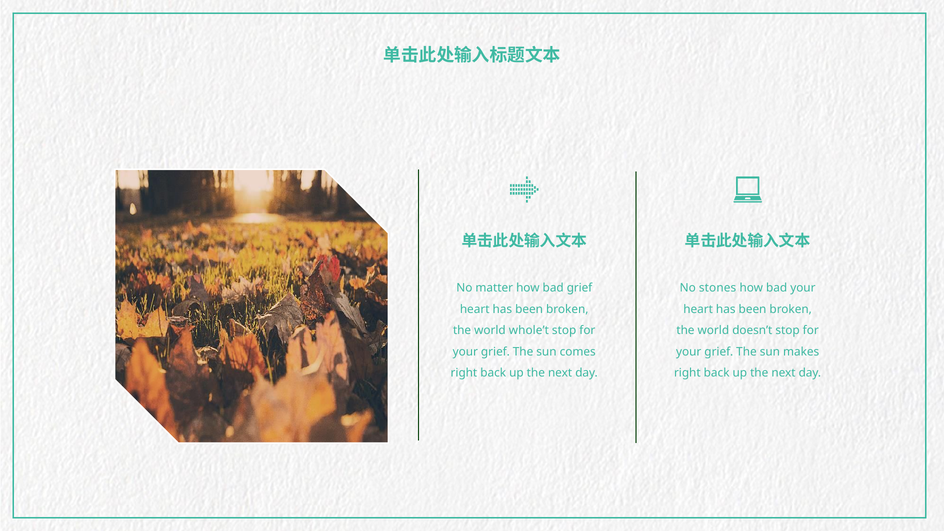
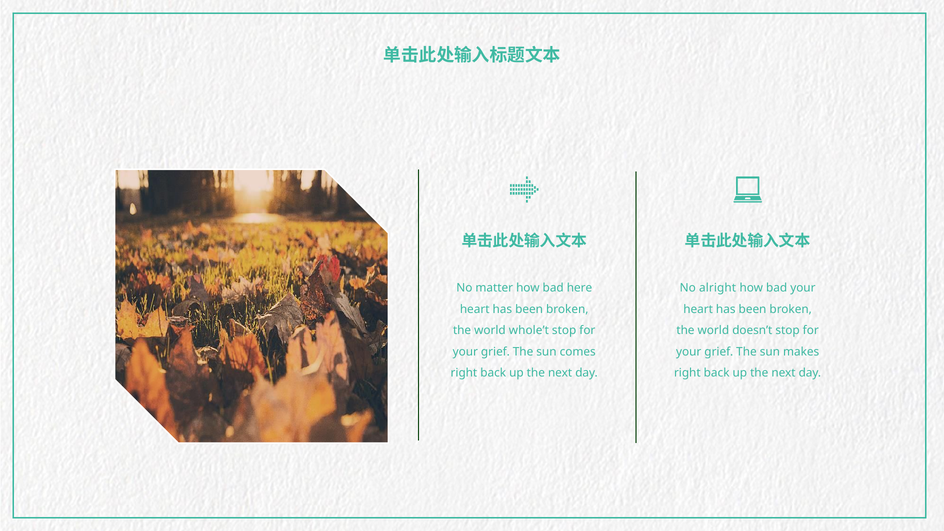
bad grief: grief -> here
stones: stones -> alright
